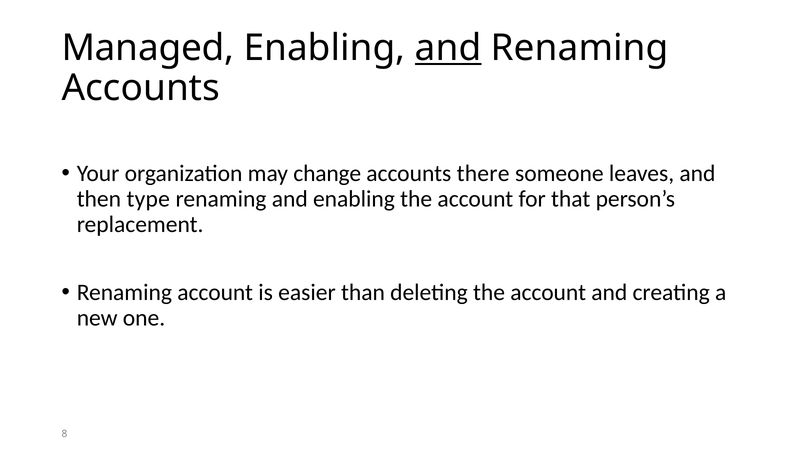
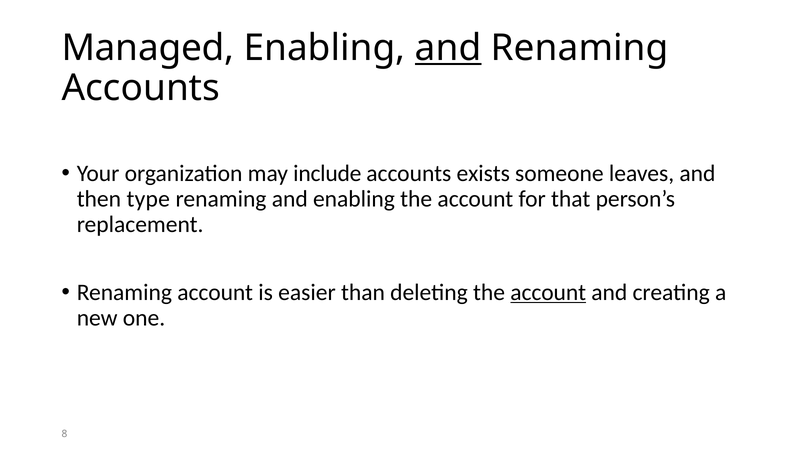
change: change -> include
there: there -> exists
account at (548, 292) underline: none -> present
